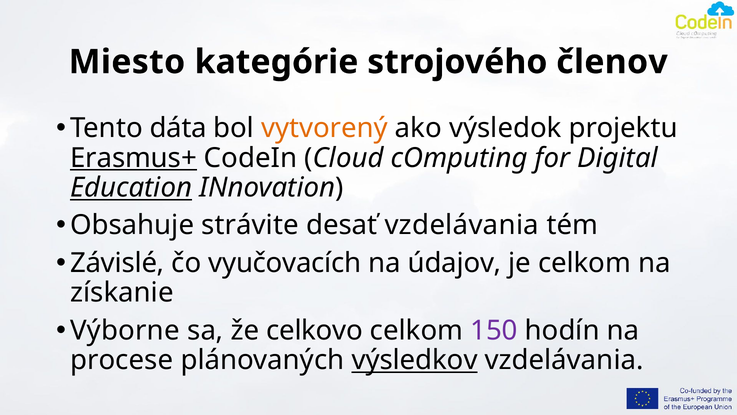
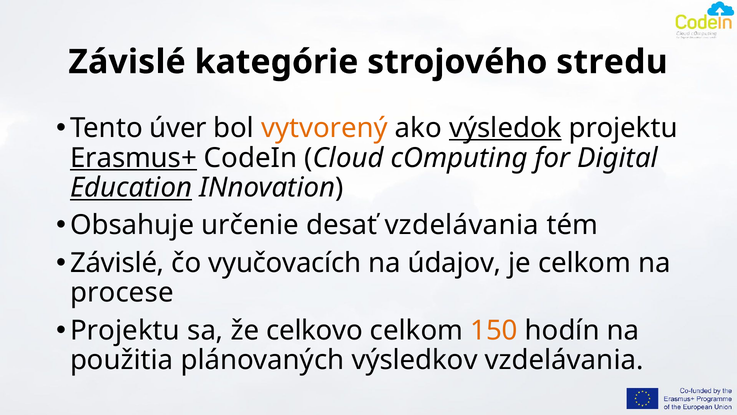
Miesto at (127, 62): Miesto -> Závislé
členov: členov -> stredu
dáta: dáta -> úver
výsledok underline: none -> present
strávite: strávite -> určenie
získanie: získanie -> procese
Výborne at (125, 330): Výborne -> Projektu
150 colour: purple -> orange
procese: procese -> použitia
výsledkov underline: present -> none
